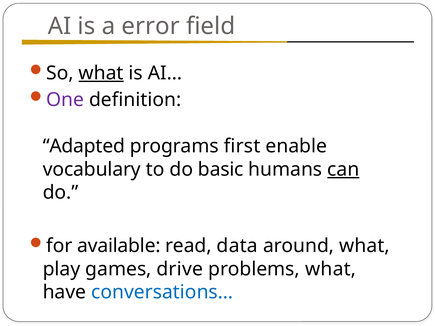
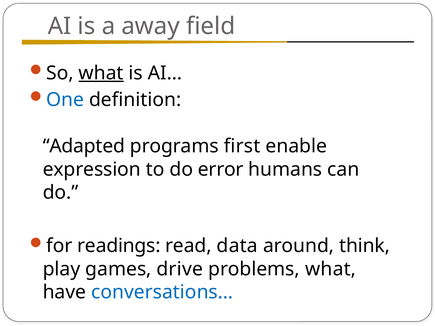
error: error -> away
One colour: purple -> blue
vocabulary: vocabulary -> expression
basic: basic -> error
can underline: present -> none
available: available -> readings
around what: what -> think
